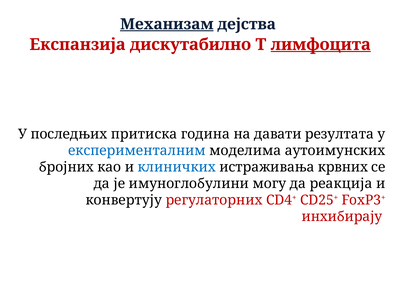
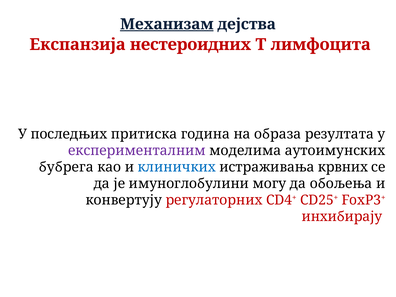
дискутабилно: дискутабилно -> нестероидних
лимфоцита underline: present -> none
давати: давати -> образа
експерименталним colour: blue -> purple
бројних: бројних -> бубрега
реакција: реакција -> обољења
